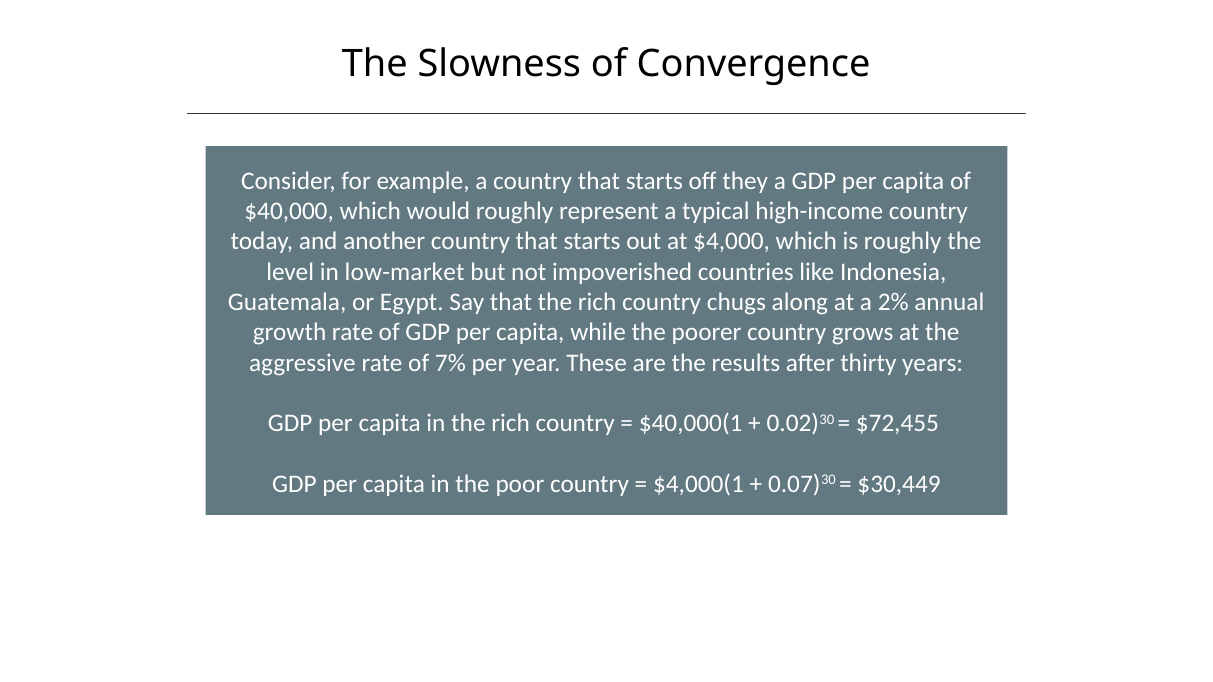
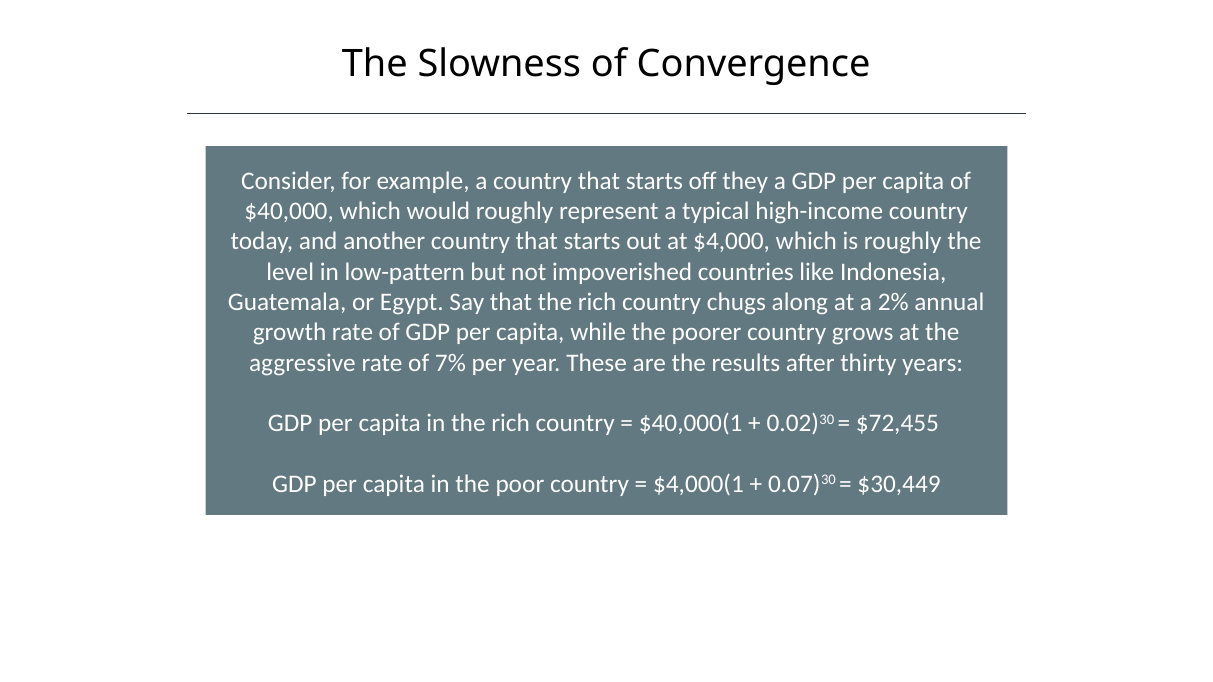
low-market: low-market -> low-pattern
